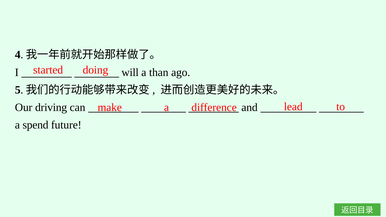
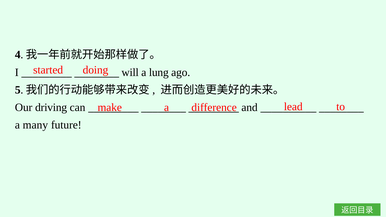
than: than -> lung
spend: spend -> many
